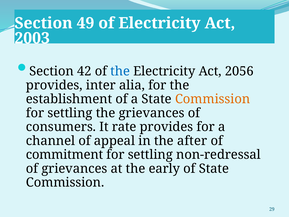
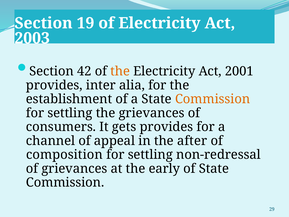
49: 49 -> 19
the at (120, 71) colour: blue -> orange
2056: 2056 -> 2001
rate: rate -> gets
commitment: commitment -> composition
